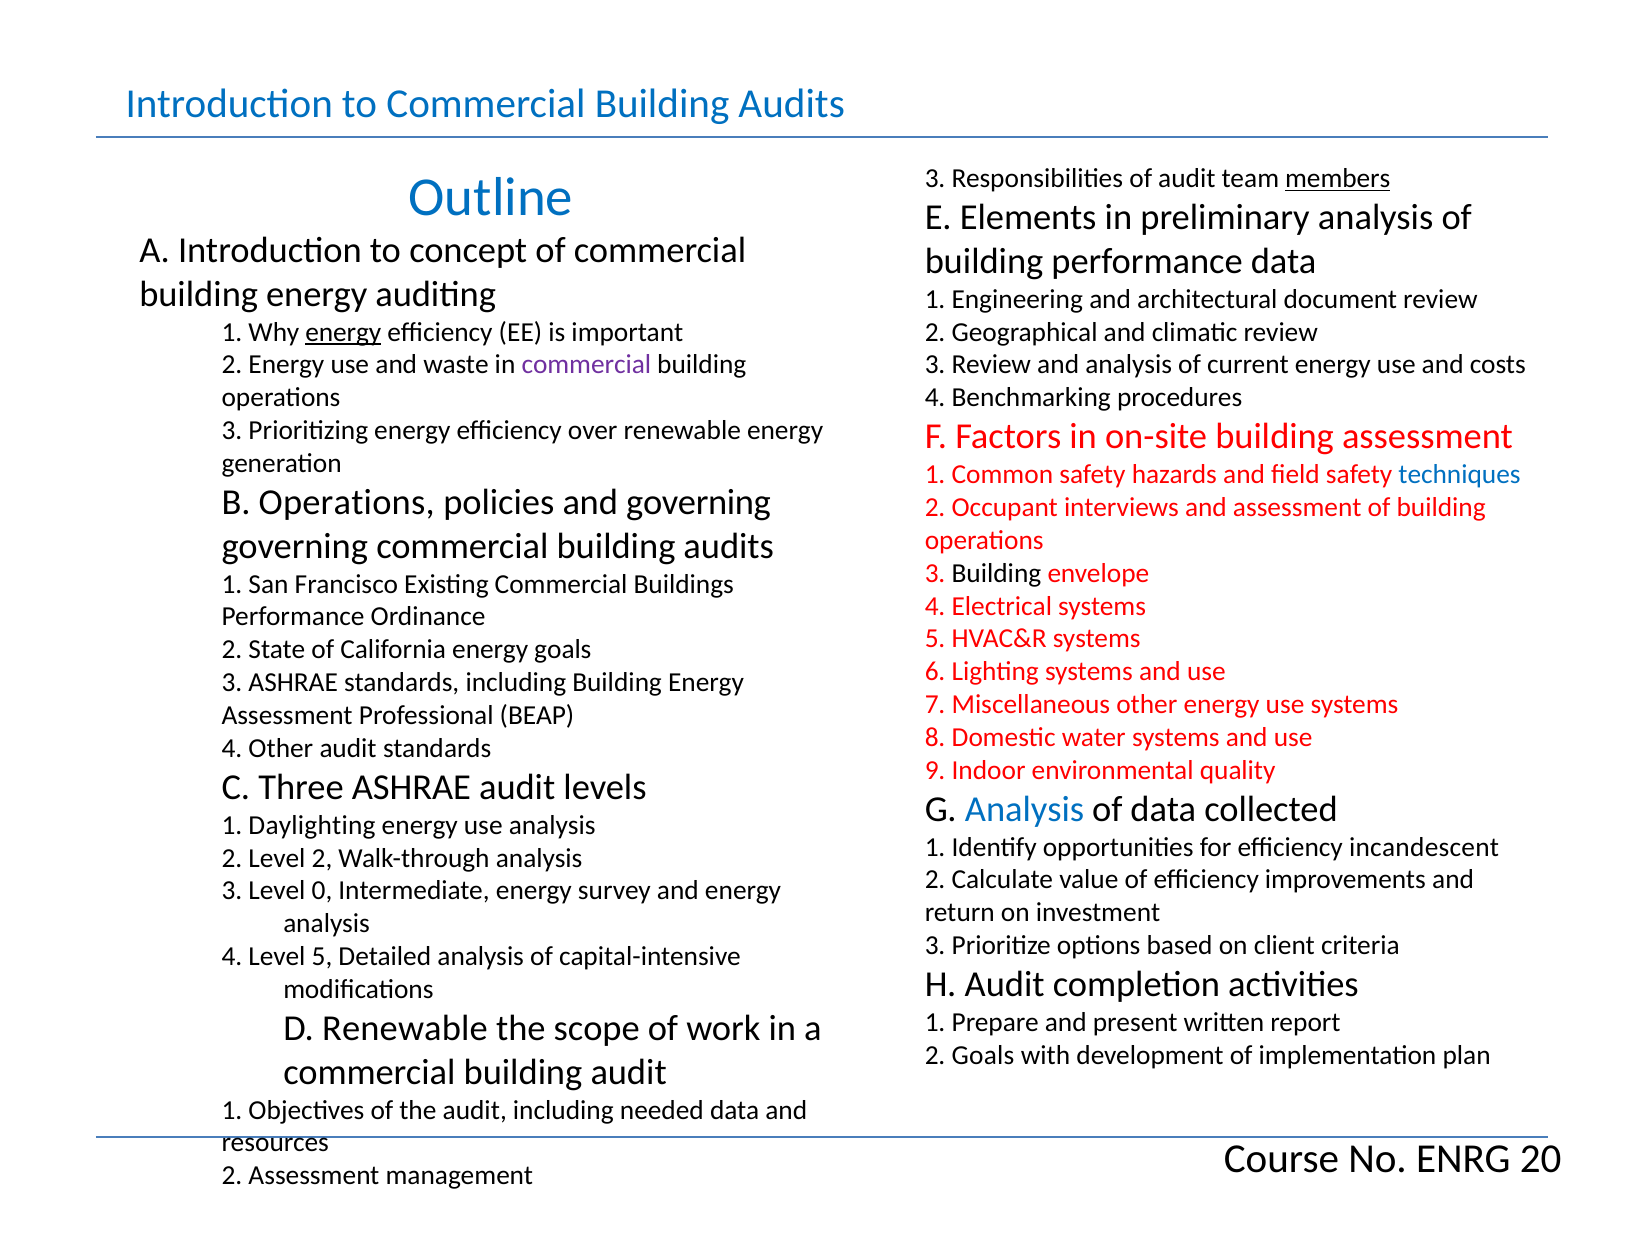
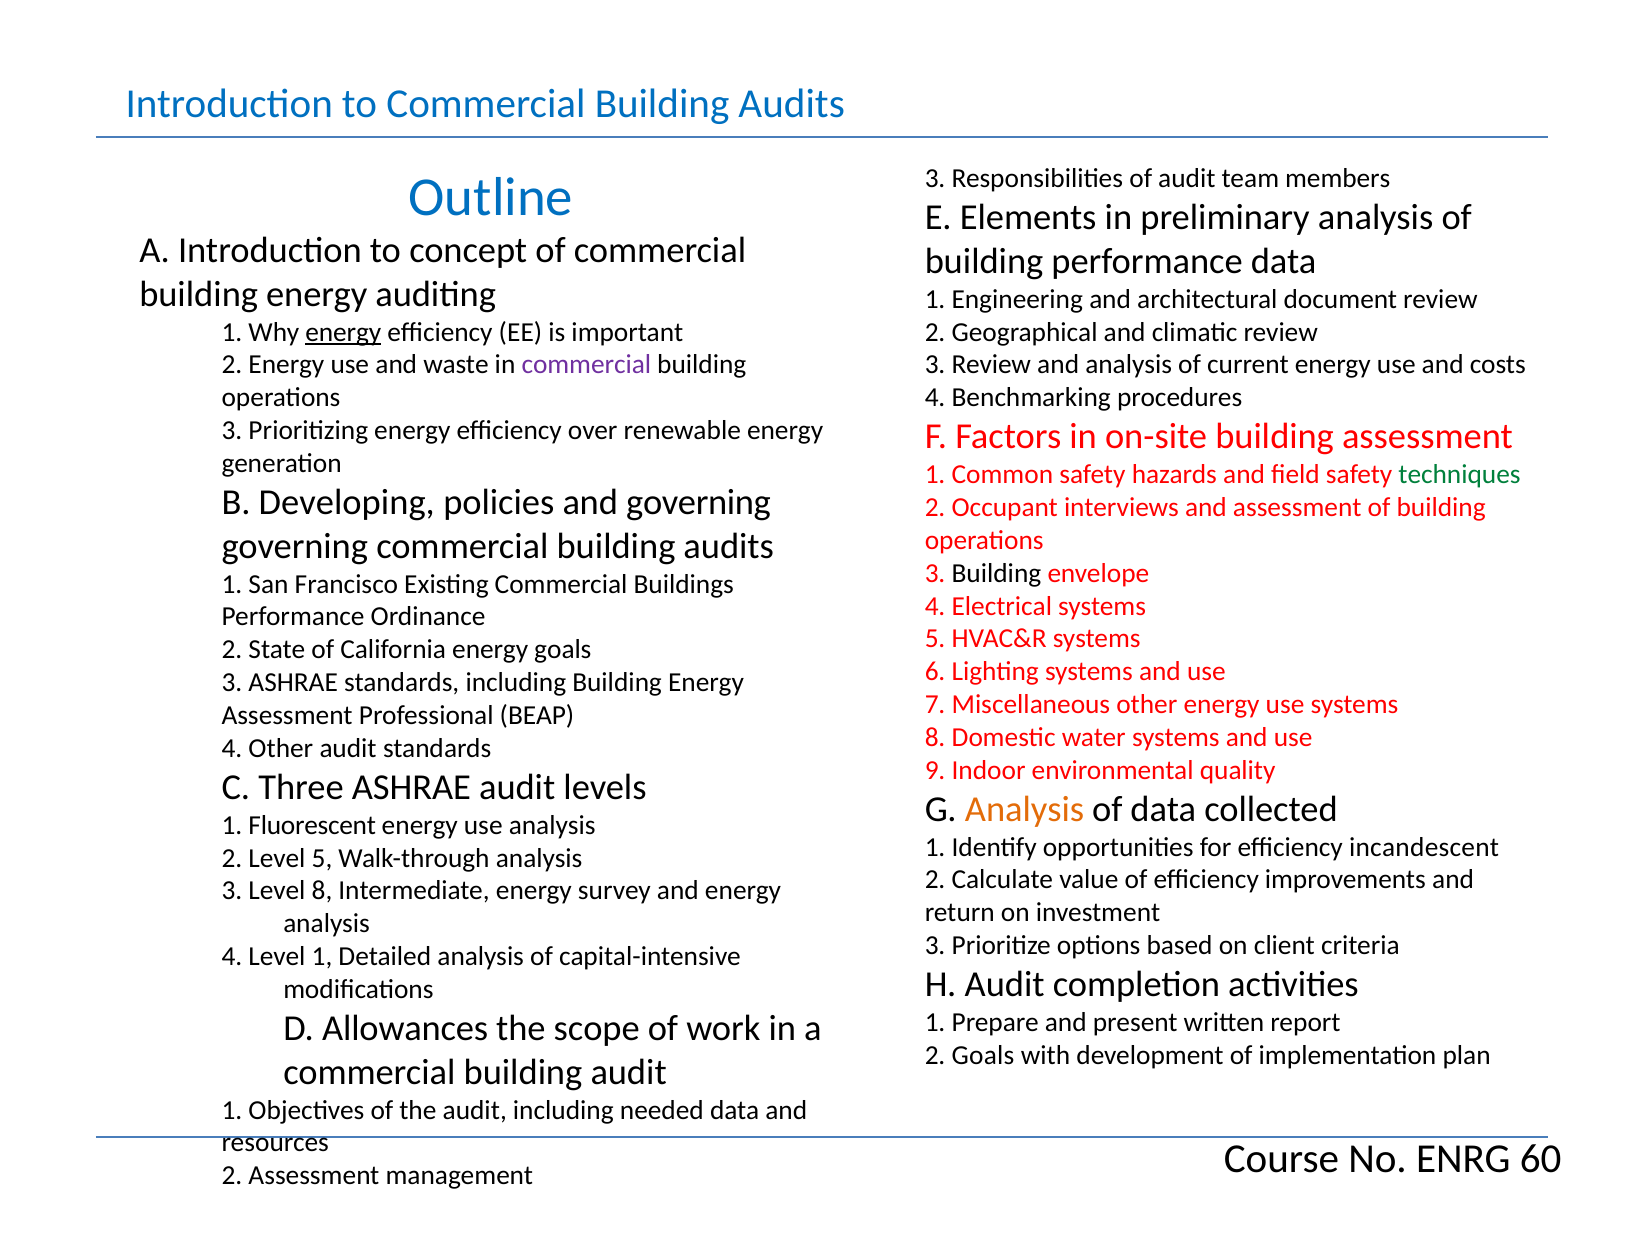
members underline: present -> none
techniques colour: blue -> green
B Operations: Operations -> Developing
Analysis at (1025, 809) colour: blue -> orange
Daylighting: Daylighting -> Fluorescent
Level 2: 2 -> 5
Level 0: 0 -> 8
Level 5: 5 -> 1
D Renewable: Renewable -> Allowances
20: 20 -> 60
